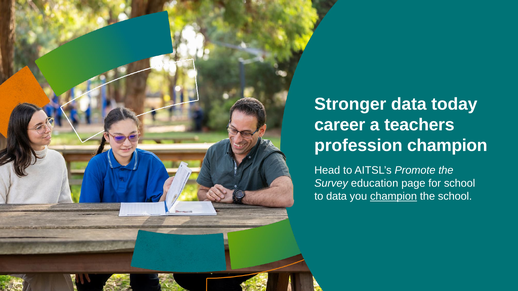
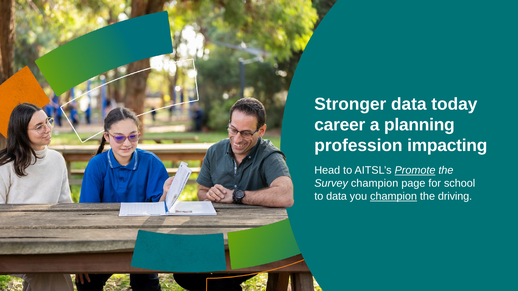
teachers: teachers -> planning
profession champion: champion -> impacting
Promote underline: none -> present
Survey education: education -> champion
the school: school -> driving
